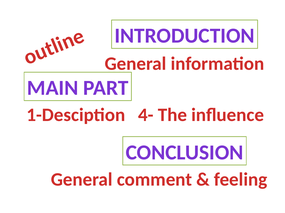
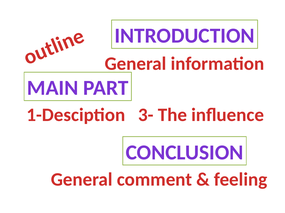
4-: 4- -> 3-
